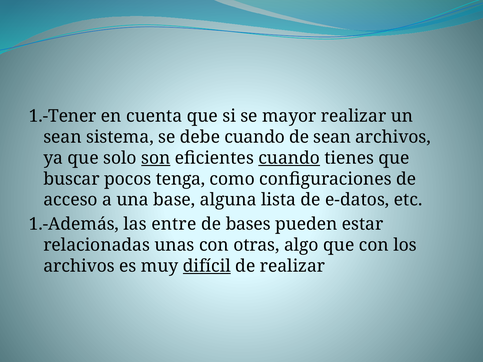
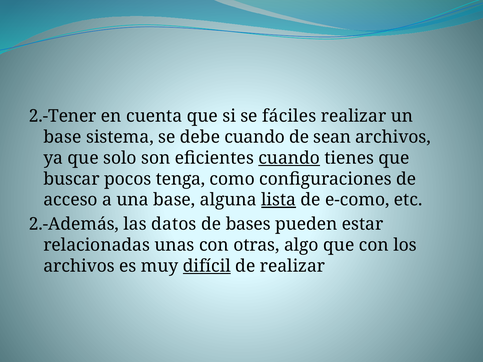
1.-Tener: 1.-Tener -> 2.-Tener
mayor: mayor -> fáciles
sean at (63, 137): sean -> base
son underline: present -> none
lista underline: none -> present
e-datos: e-datos -> e-como
1.-Además: 1.-Además -> 2.-Además
entre: entre -> datos
